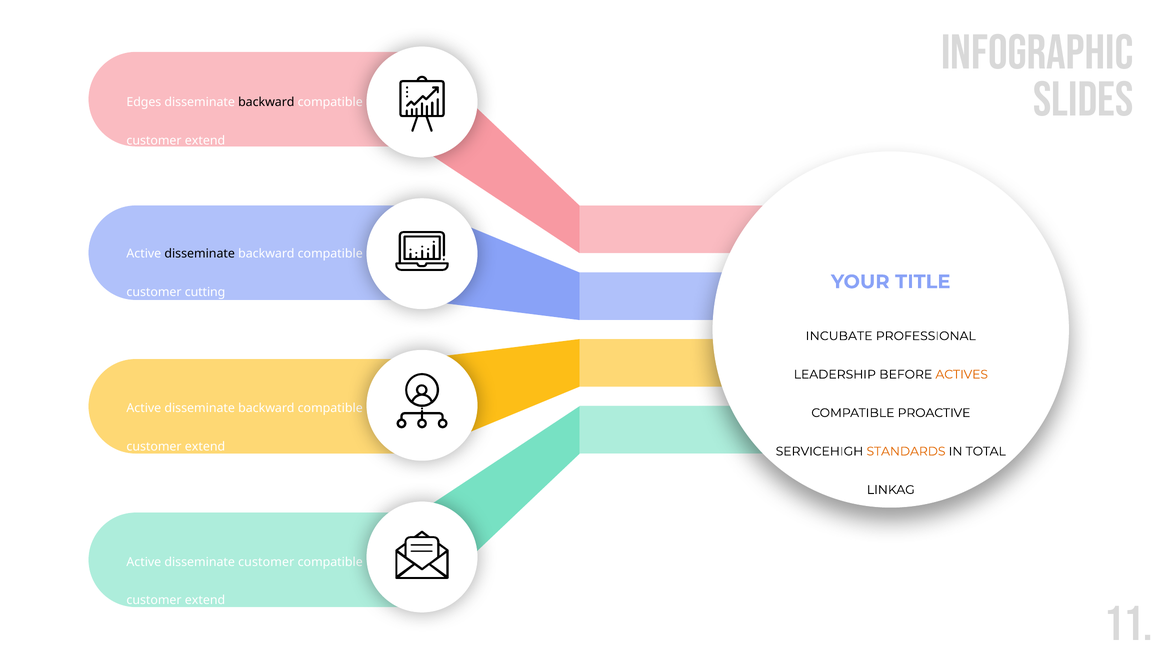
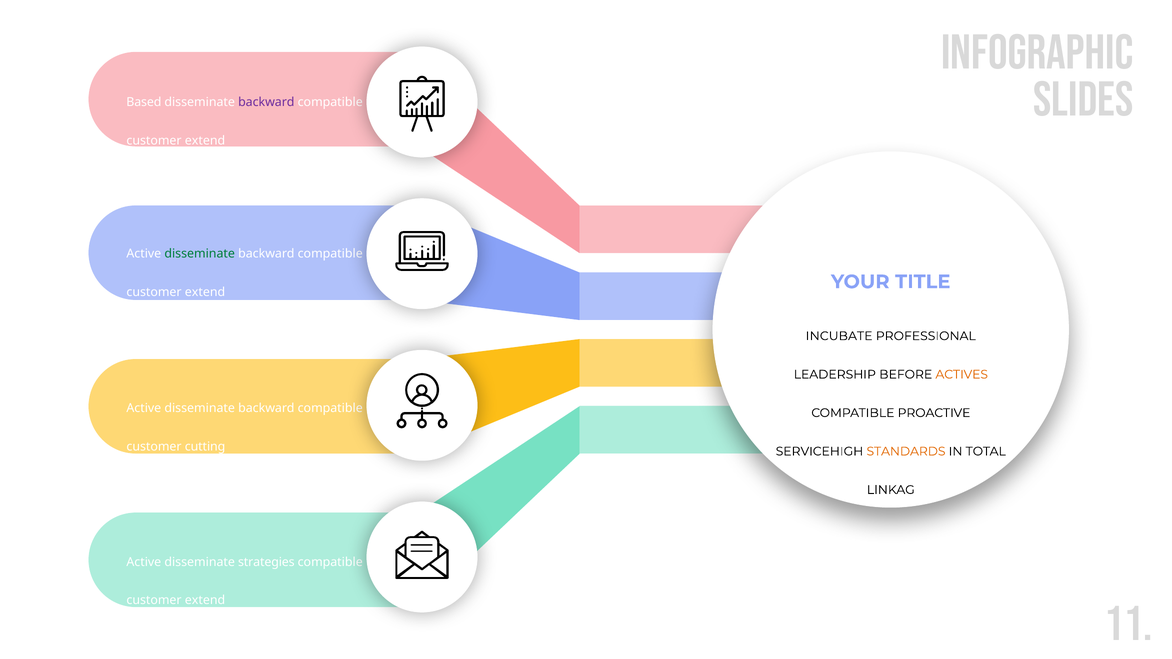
Edges: Edges -> Based
backward at (266, 102) colour: black -> purple
disseminate at (200, 254) colour: black -> green
cutting at (205, 292): cutting -> extend
extend at (205, 447): extend -> cutting
disseminate customer: customer -> strategies
